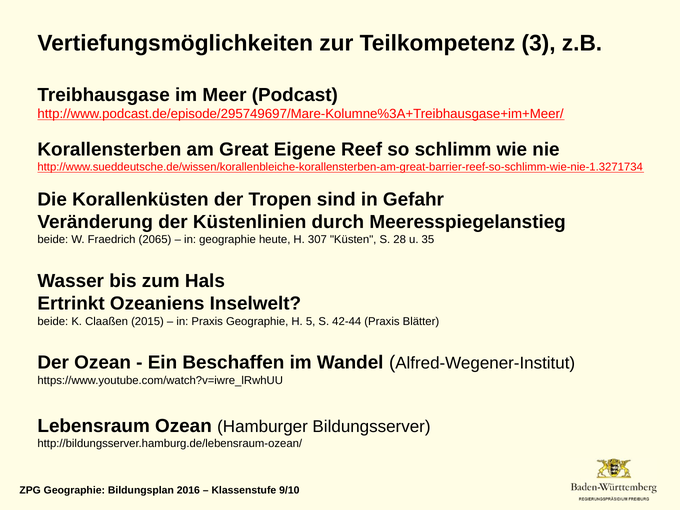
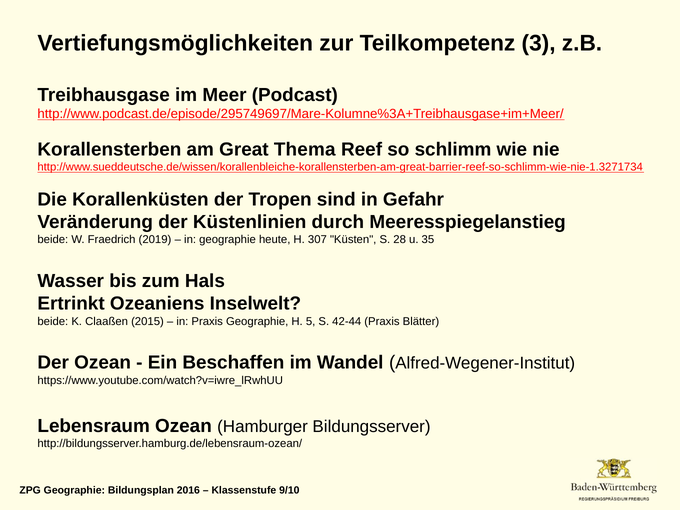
Eigene: Eigene -> Thema
2065: 2065 -> 2019
